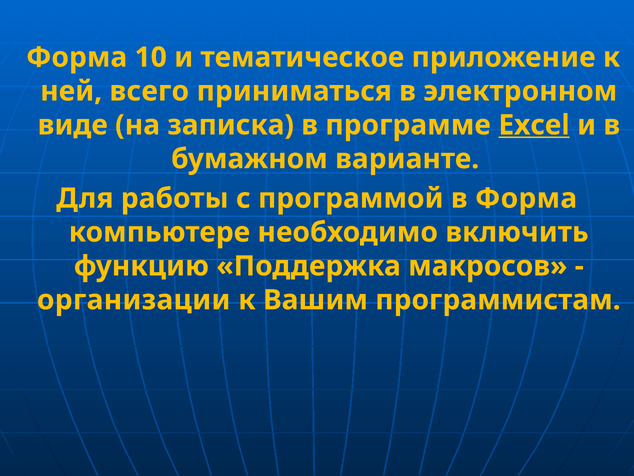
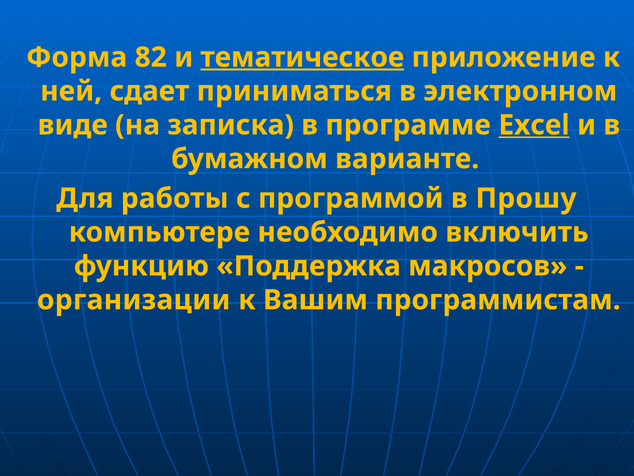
10: 10 -> 82
тематическое underline: none -> present
всего: всего -> сдает
в Форма: Форма -> Прошу
